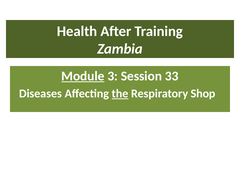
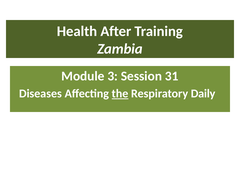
Module underline: present -> none
33: 33 -> 31
Shop: Shop -> Daily
